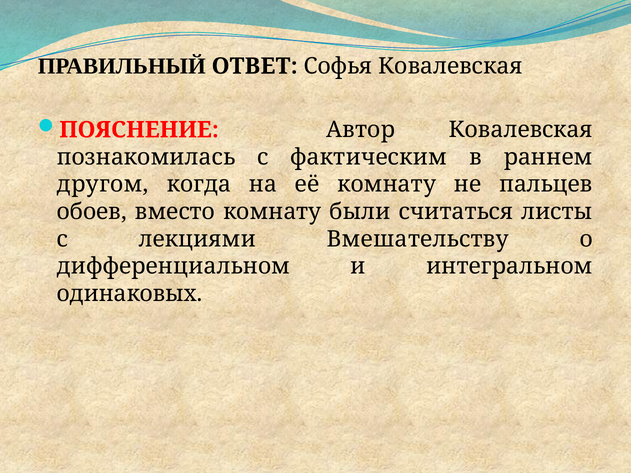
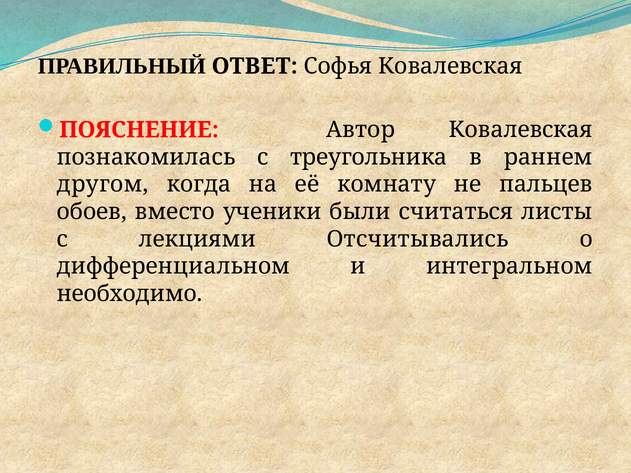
фактическим: фактическим -> треугольника
вместо комнату: комнату -> ученики
Вмешательству: Вмешательству -> Отсчитывались
одинаковых: одинаковых -> необходимо
